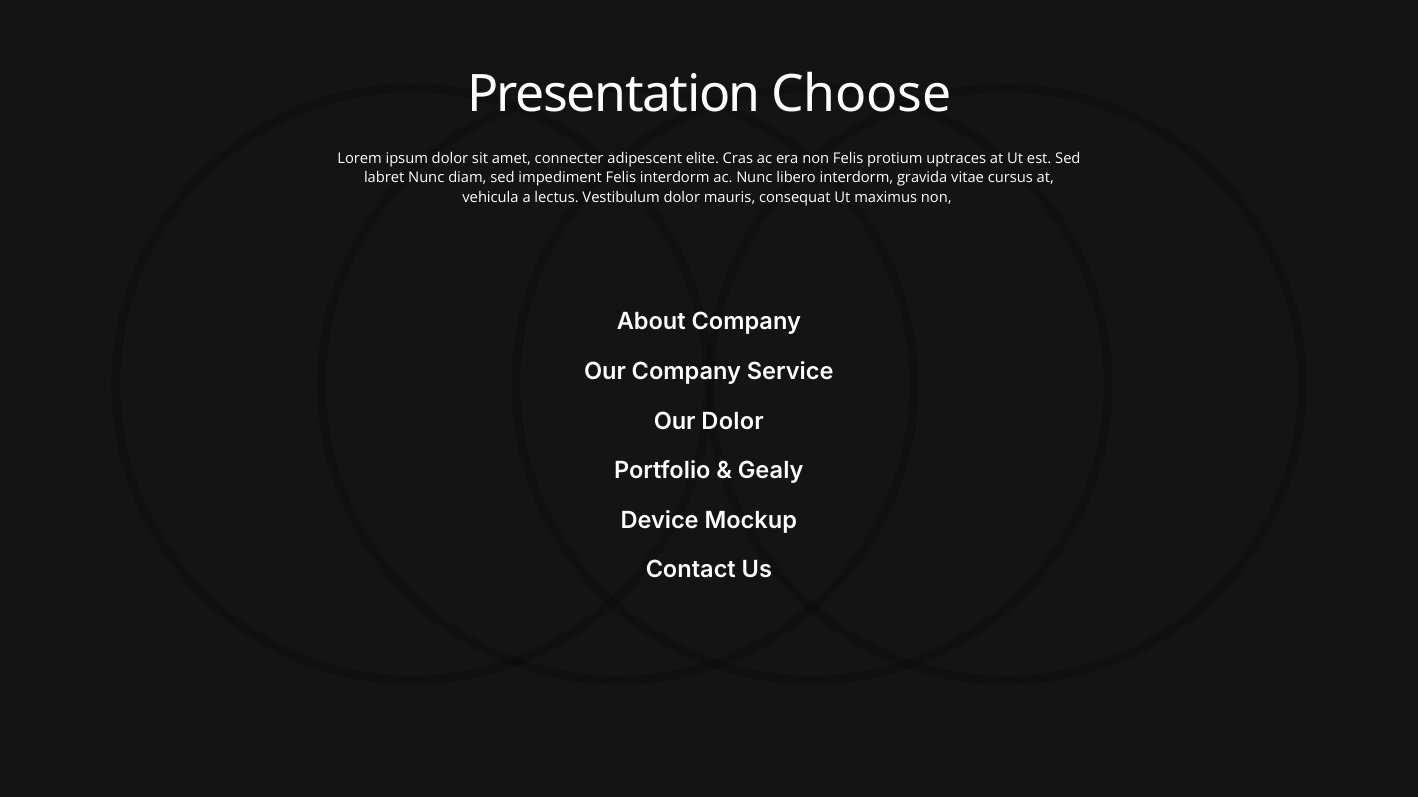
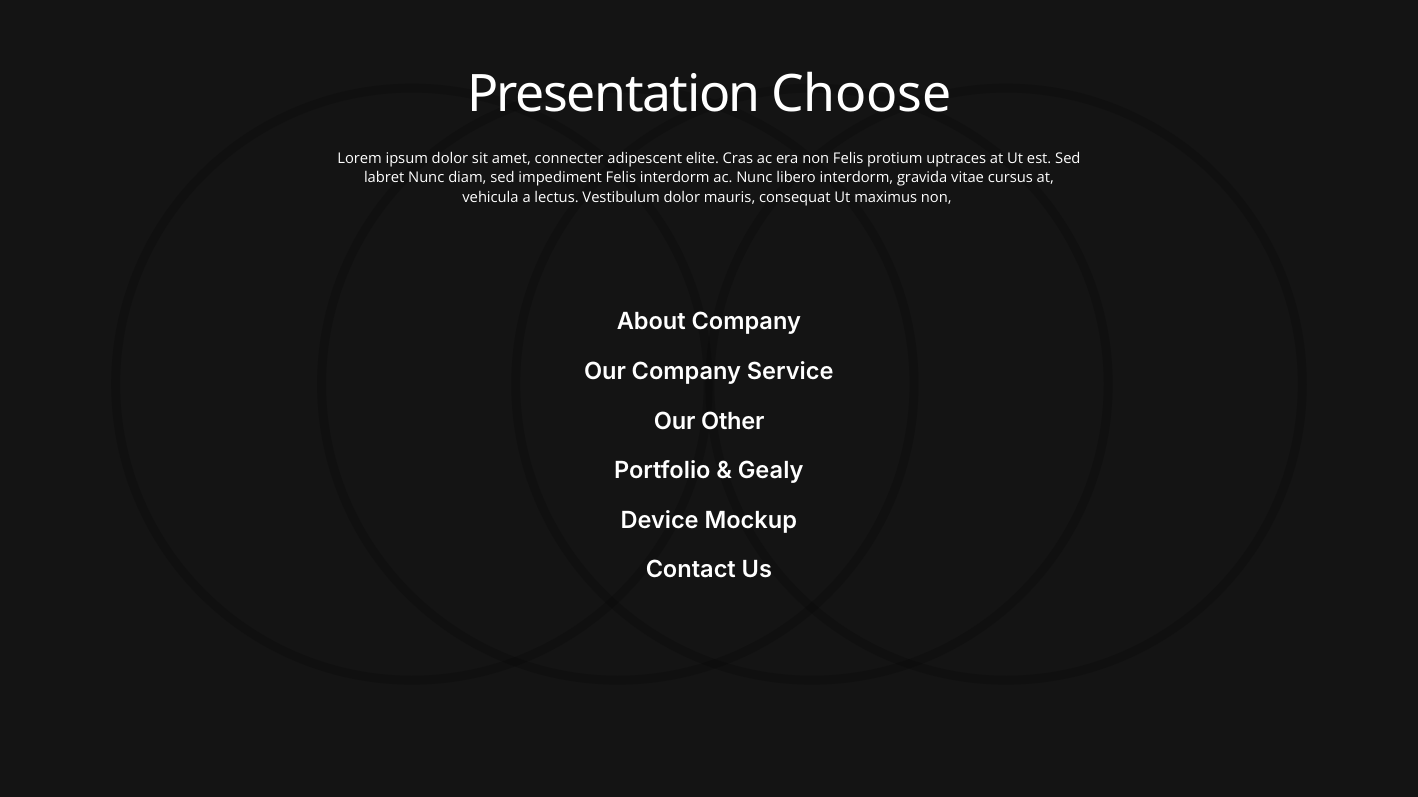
Our Dolor: Dolor -> Other
